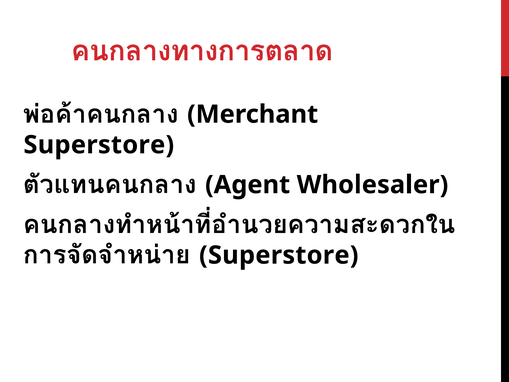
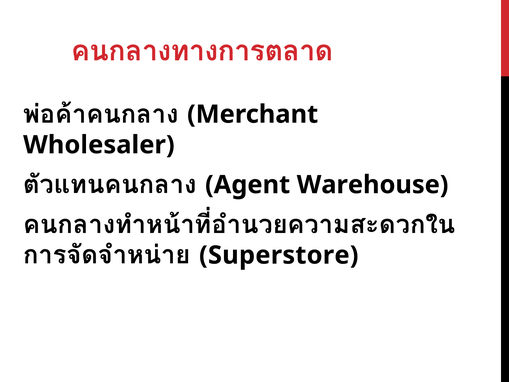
Superstore at (99, 145): Superstore -> Wholesaler
Wholesaler: Wholesaler -> Warehouse
